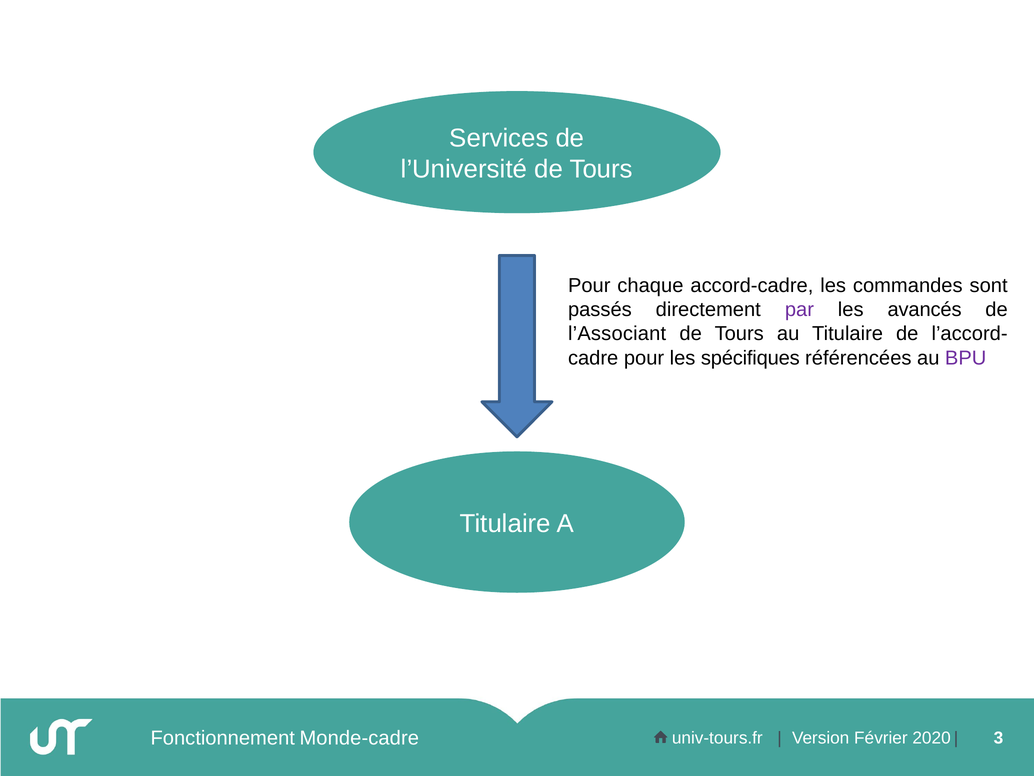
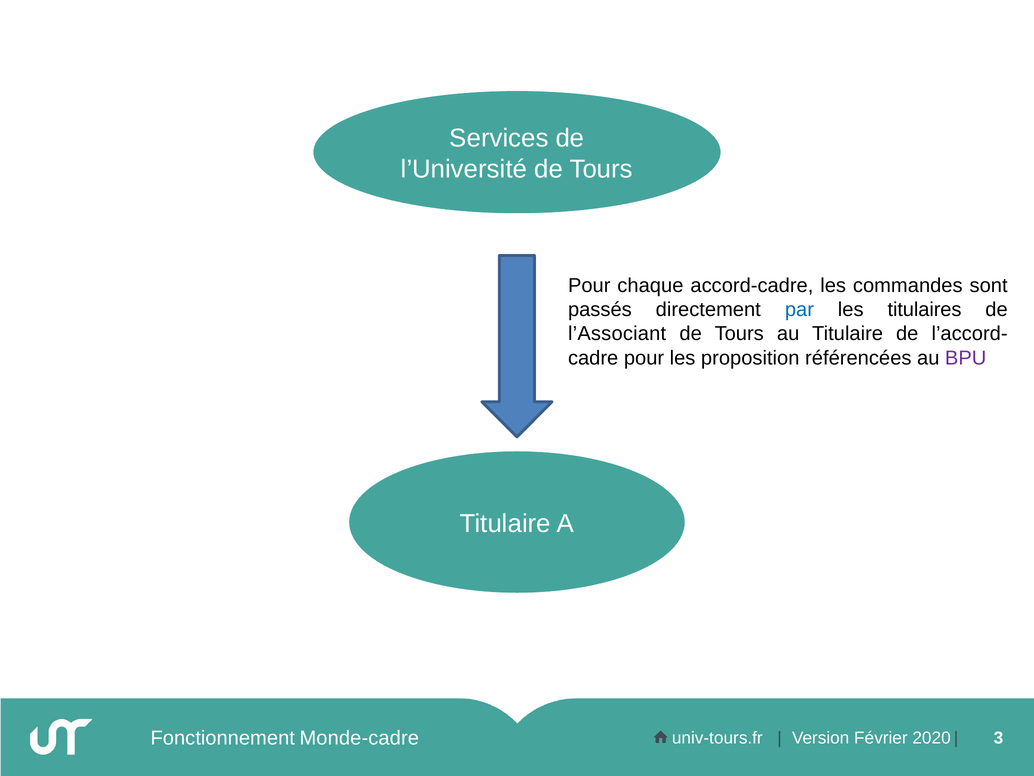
par colour: purple -> blue
avancés: avancés -> titulaires
spécifiques: spécifiques -> proposition
